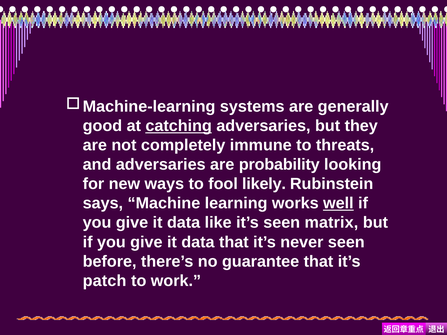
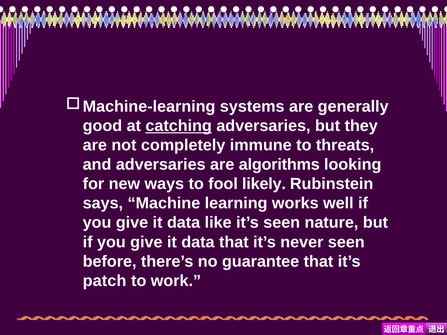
probability: probability -> algorithms
well underline: present -> none
matrix: matrix -> nature
